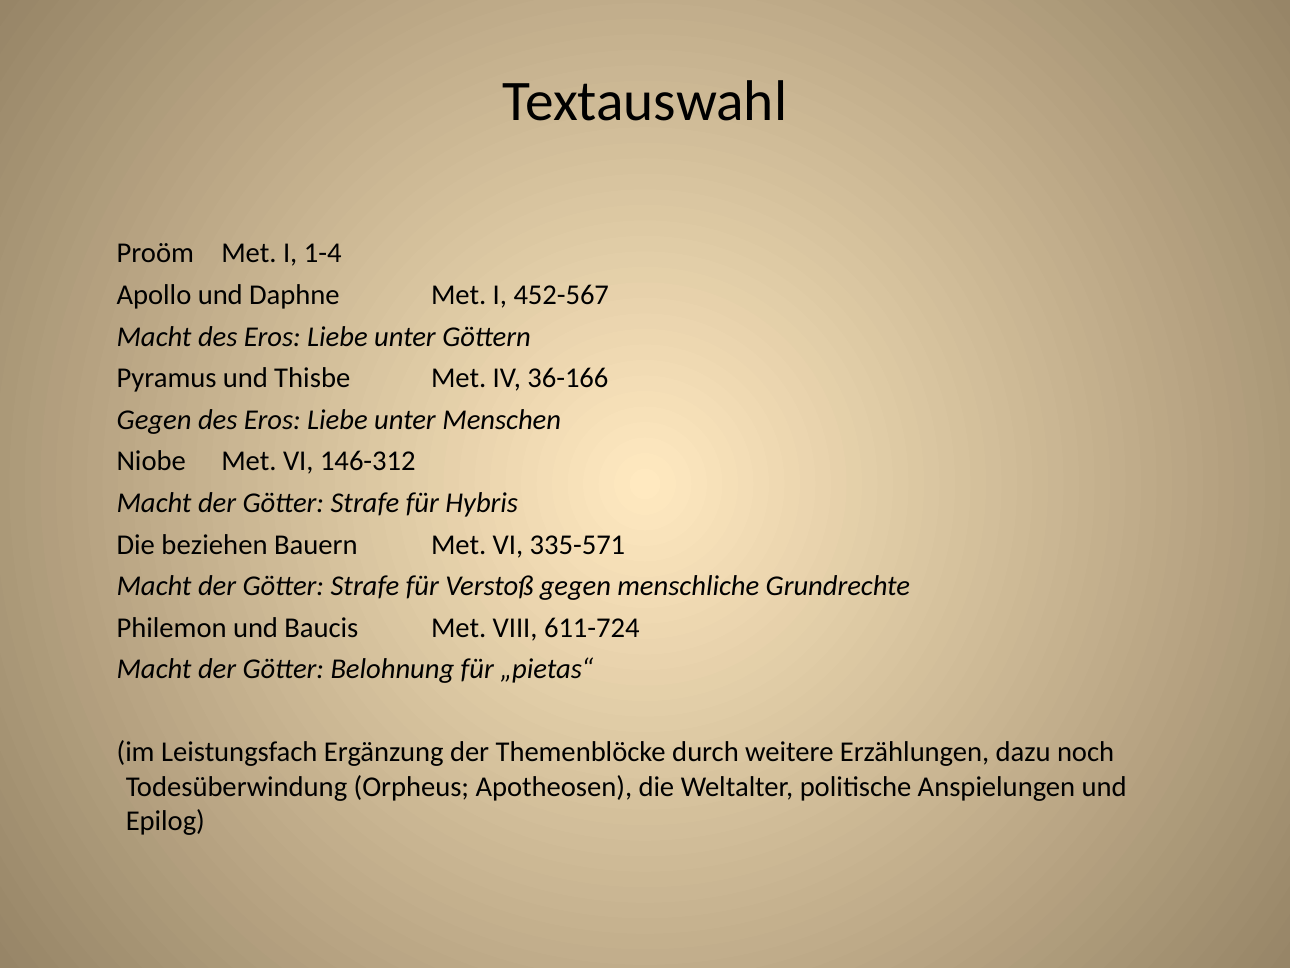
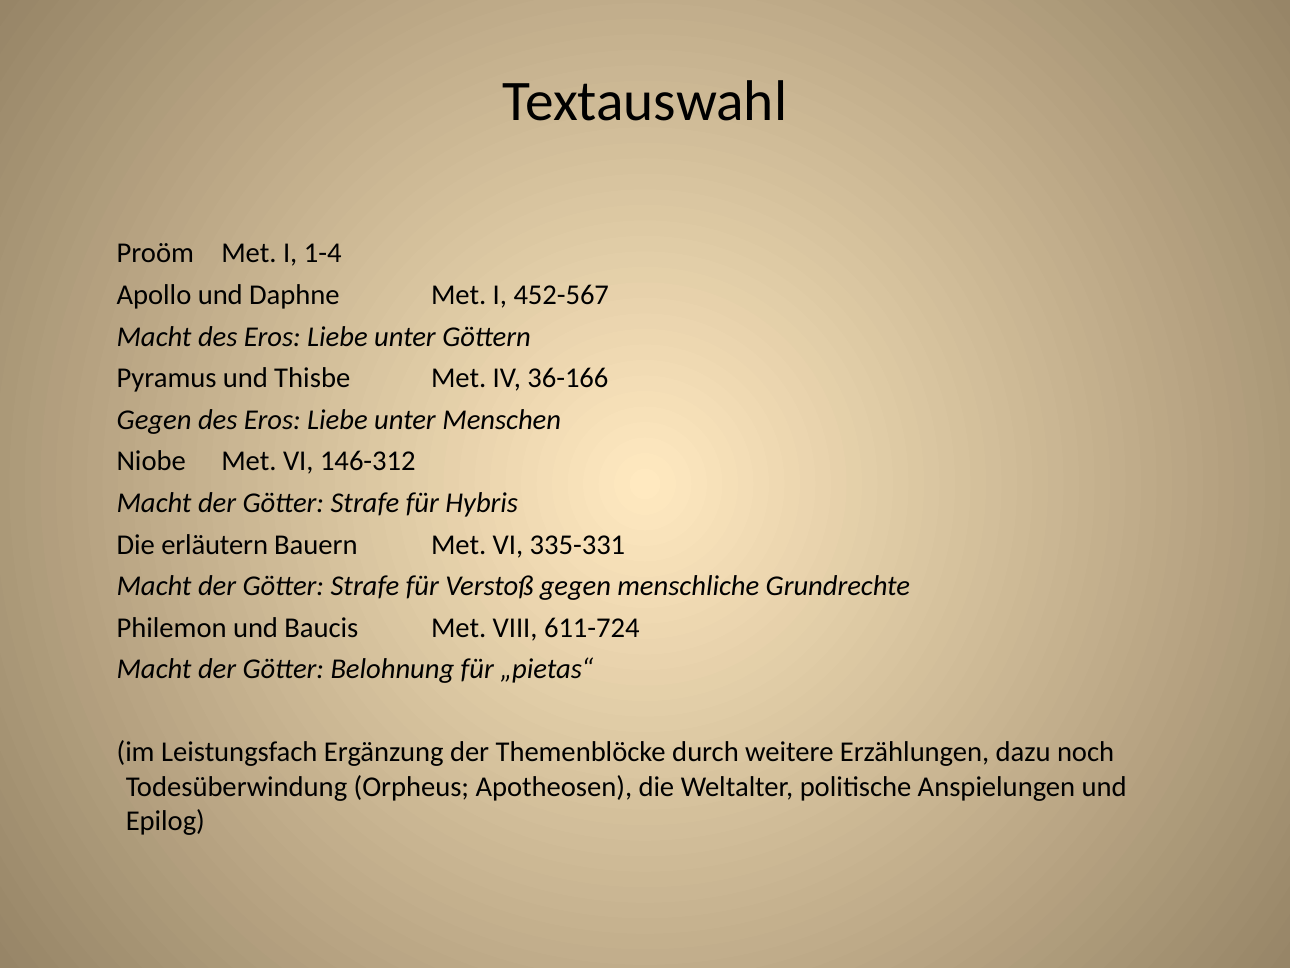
beziehen: beziehen -> erläutern
335-571: 335-571 -> 335-331
